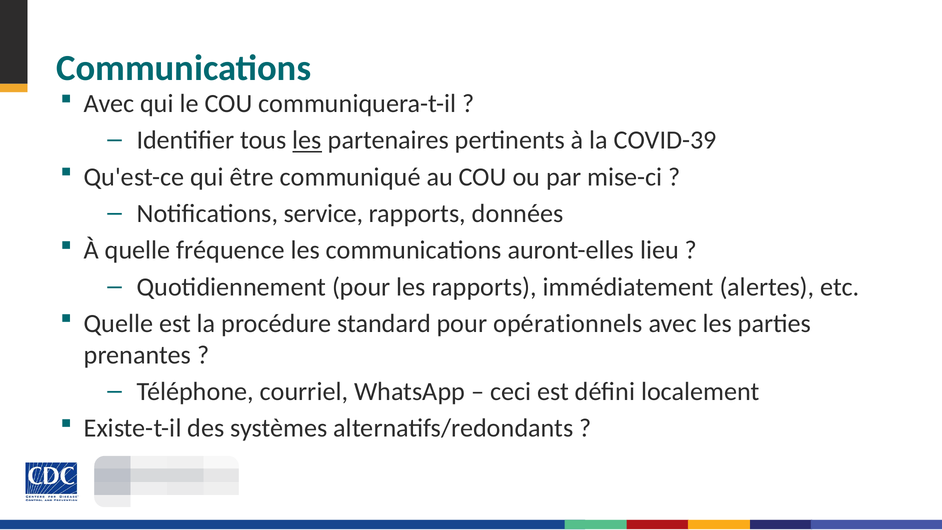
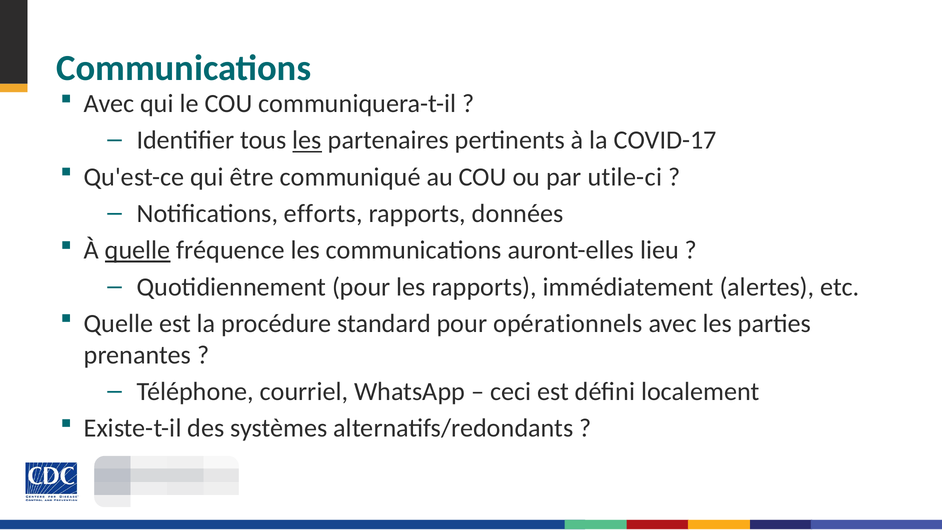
COVID-39: COVID-39 -> COVID-17
mise-ci: mise-ci -> utile-ci
service: service -> efforts
quelle at (138, 250) underline: none -> present
